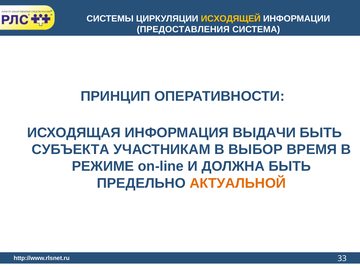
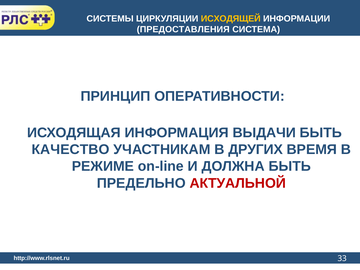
СУБЪЕКТА: СУБЪЕКТА -> КАЧЕСТВО
ВЫБОР: ВЫБОР -> ДРУГИХ
АКТУАЛЬНОЙ colour: orange -> red
